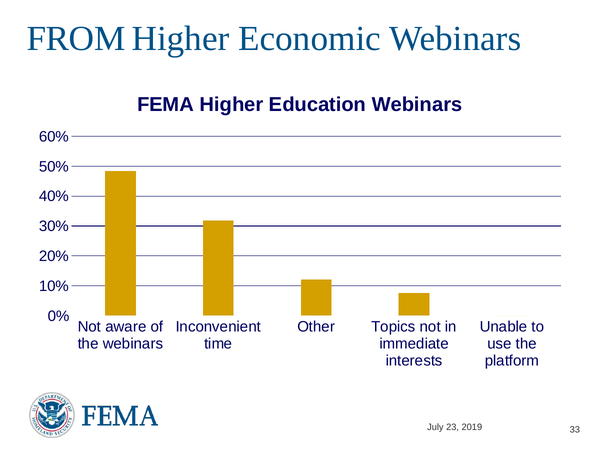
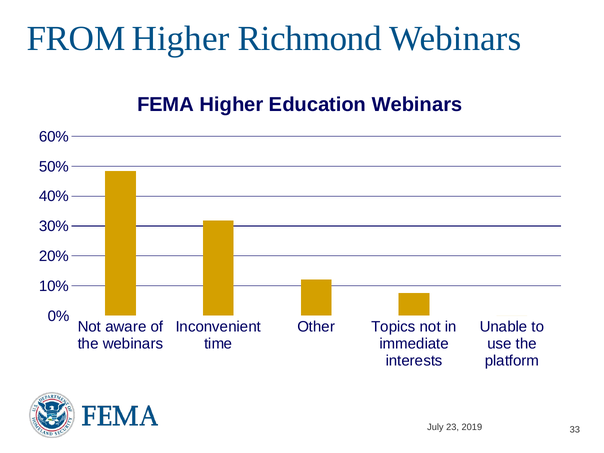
Economic: Economic -> Richmond
